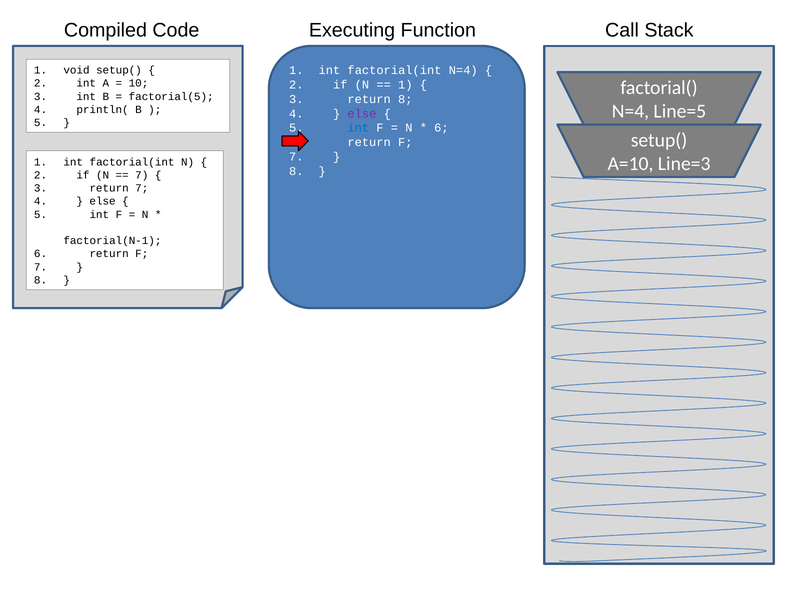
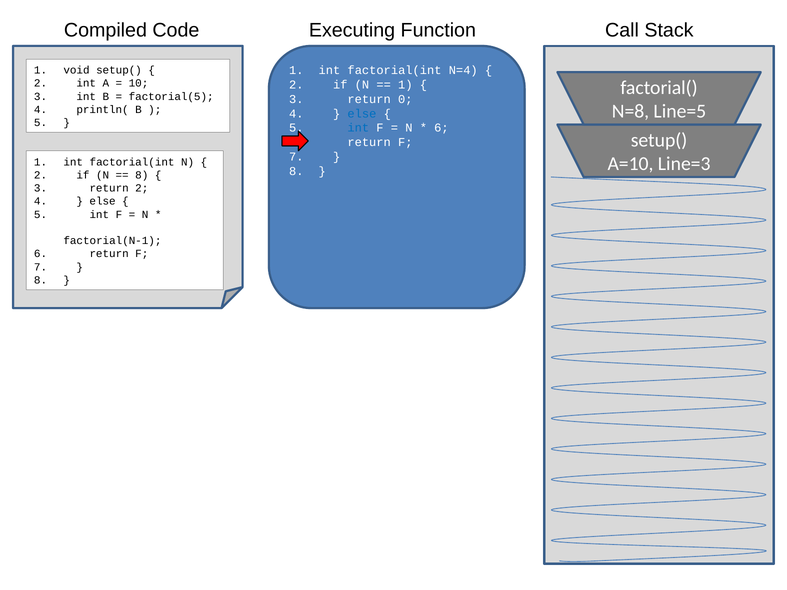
return 8: 8 -> 0
N=4 at (630, 112): N=4 -> N=8
else at (362, 114) colour: purple -> blue
7 at (142, 175): 7 -> 8
return 7: 7 -> 2
